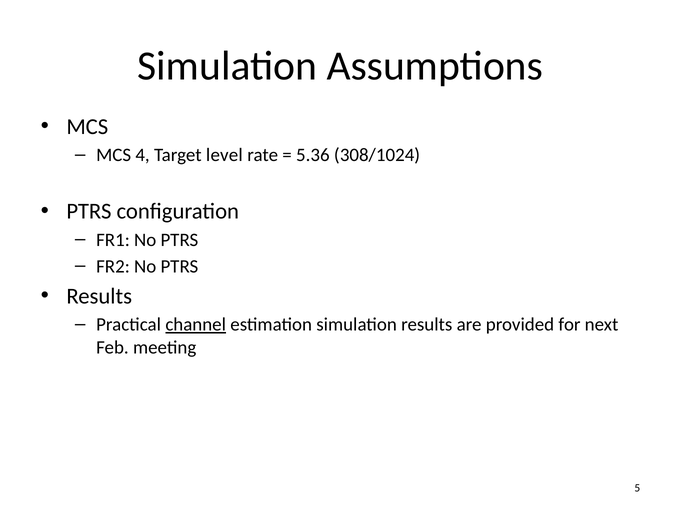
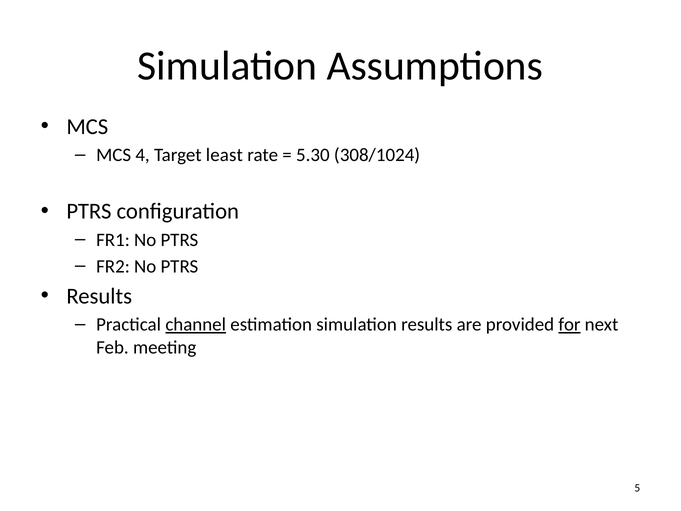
level: level -> least
5.36: 5.36 -> 5.30
for underline: none -> present
